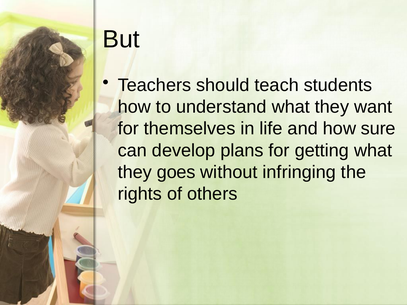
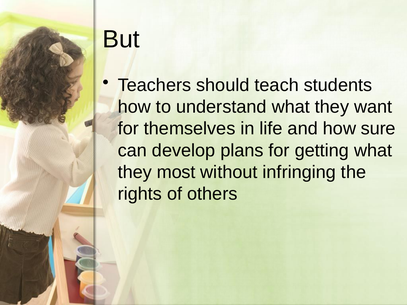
goes: goes -> most
